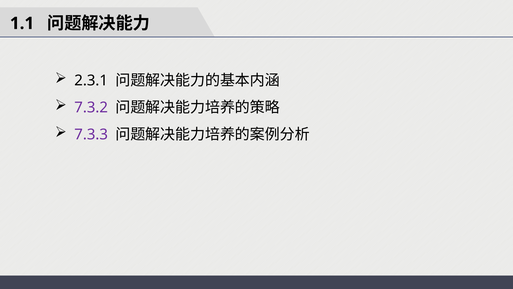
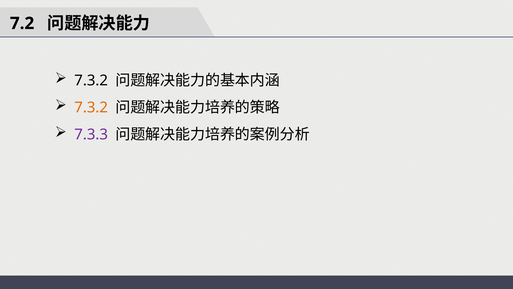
1.1: 1.1 -> 7.2
2.3.1 at (91, 80): 2.3.1 -> 7.3.2
7.3.2 at (91, 107) colour: purple -> orange
